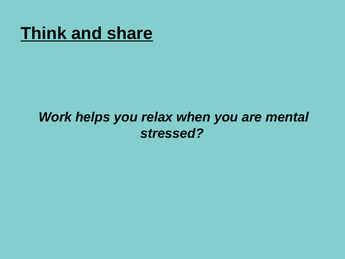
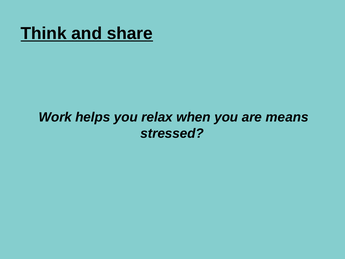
mental: mental -> means
